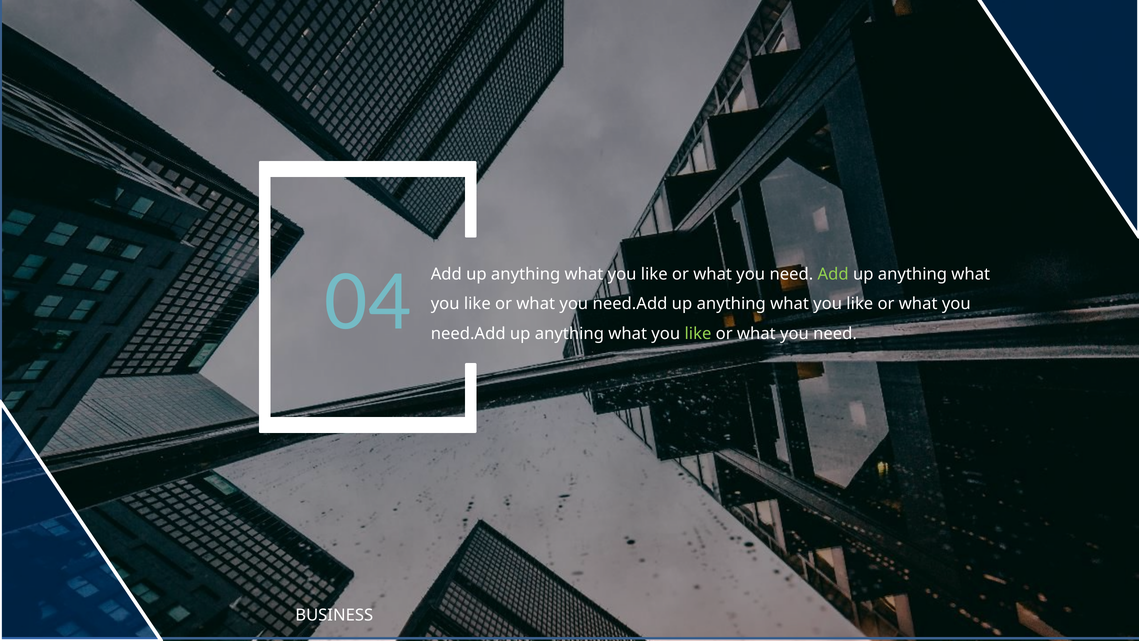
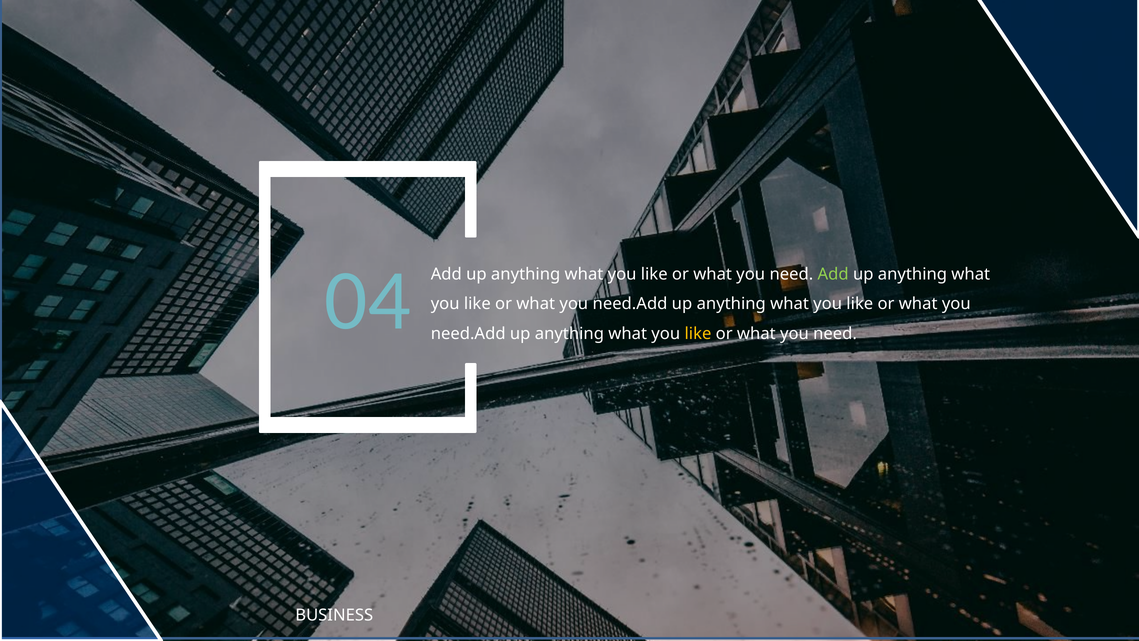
like at (698, 334) colour: light green -> yellow
